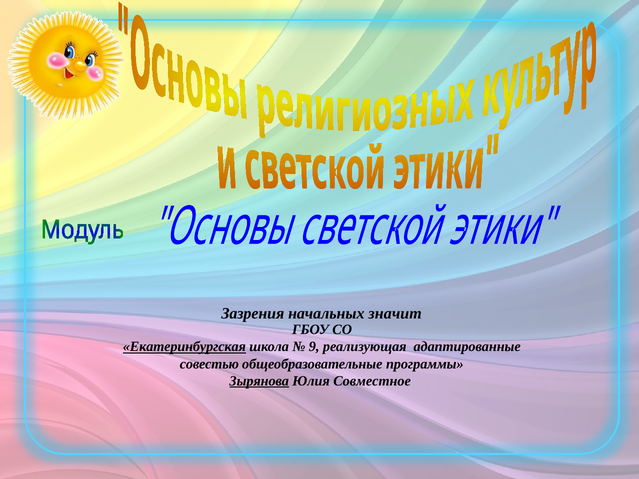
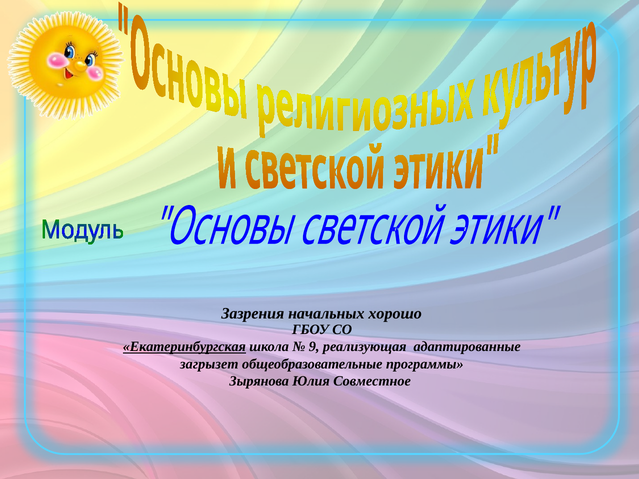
значит: значит -> хорошо
совестью: совестью -> загрызет
Зырянова underline: present -> none
